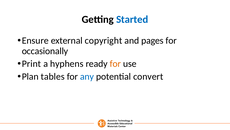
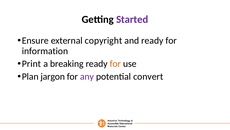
Started colour: blue -> purple
and pages: pages -> ready
occasionally: occasionally -> information
hyphens: hyphens -> breaking
tables: tables -> jargon
any colour: blue -> purple
